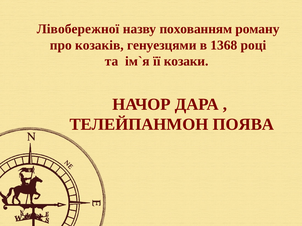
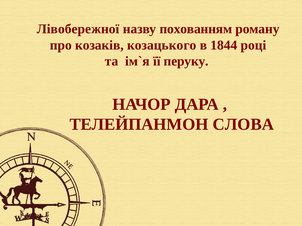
генуезцями: генуезцями -> козацького
1368: 1368 -> 1844
козаки: козаки -> перуку
ПОЯВА: ПОЯВА -> СЛОВА
